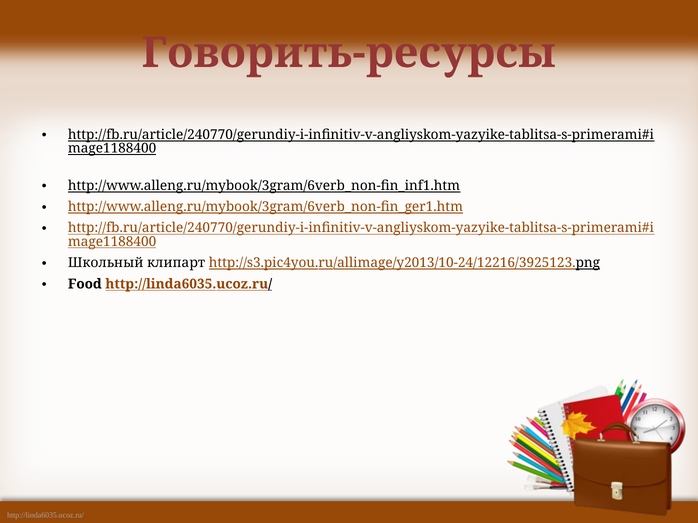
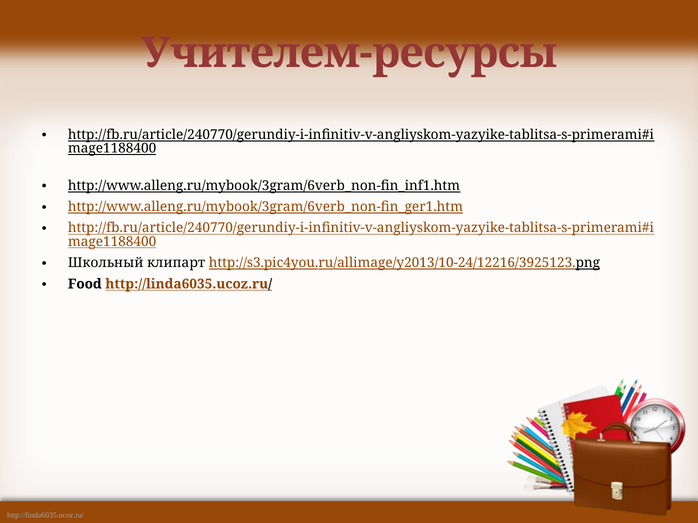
Говорить-ресурсы: Говорить-ресурсы -> Учителем-ресурсы
